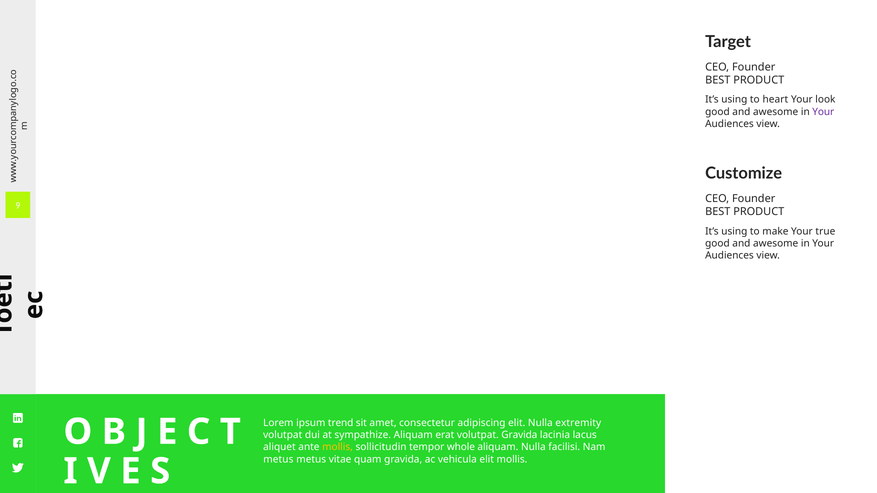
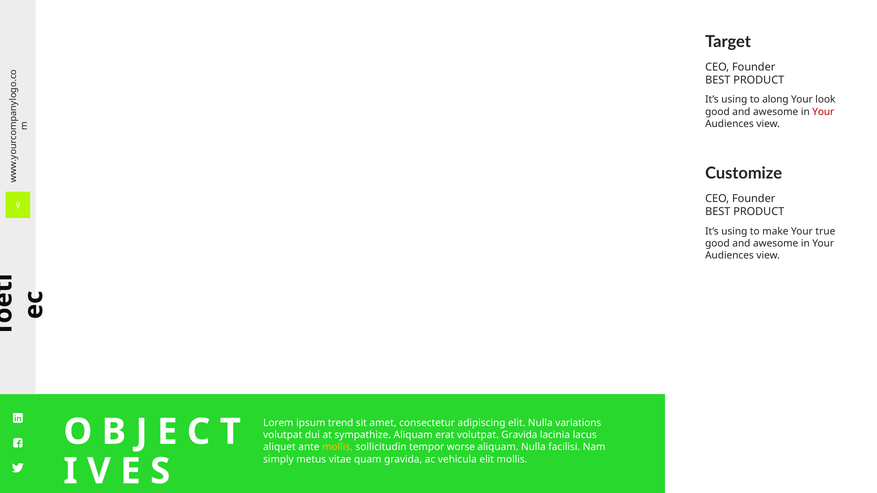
heart: heart -> along
Your at (823, 112) colour: purple -> red
extremity: extremity -> variations
whole: whole -> worse
metus at (278, 460): metus -> simply
